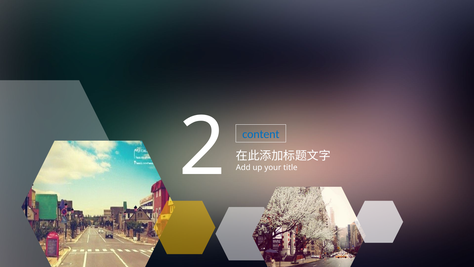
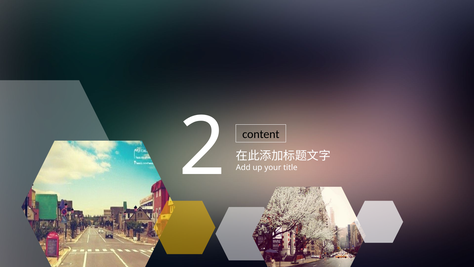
content colour: blue -> black
